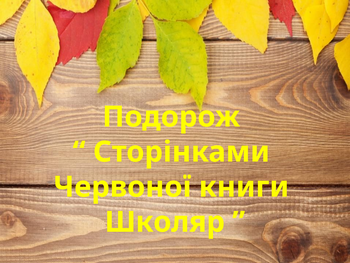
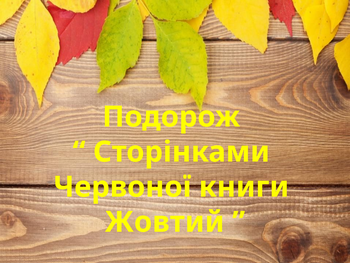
Школяр: Школяр -> Жовтий
